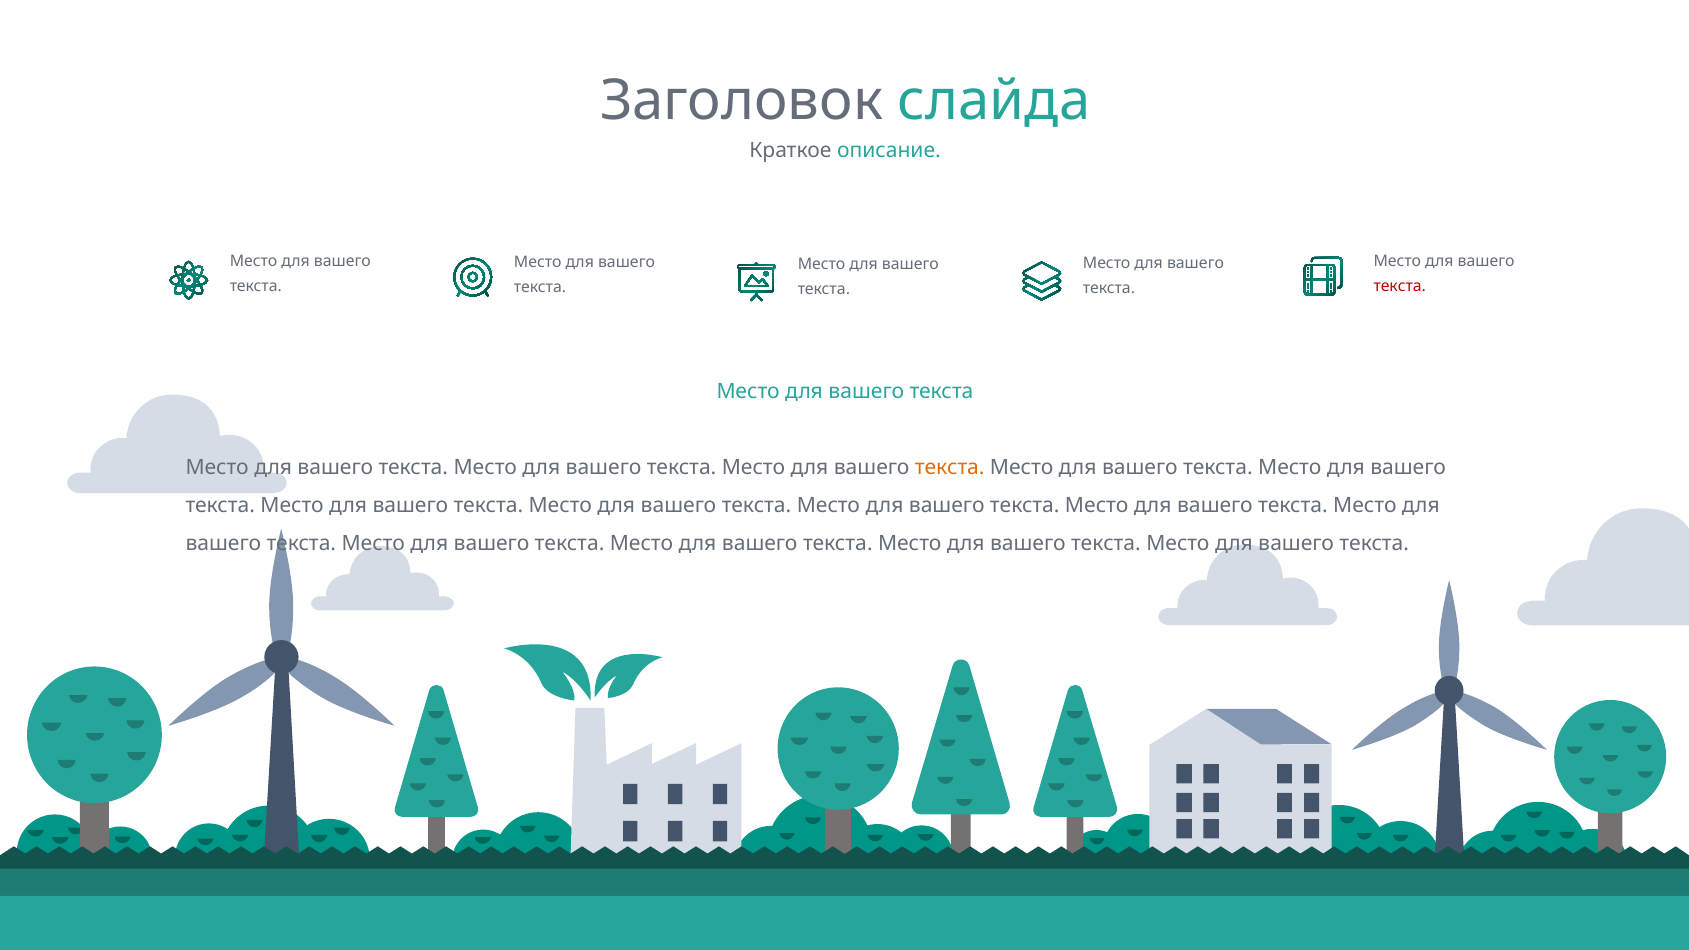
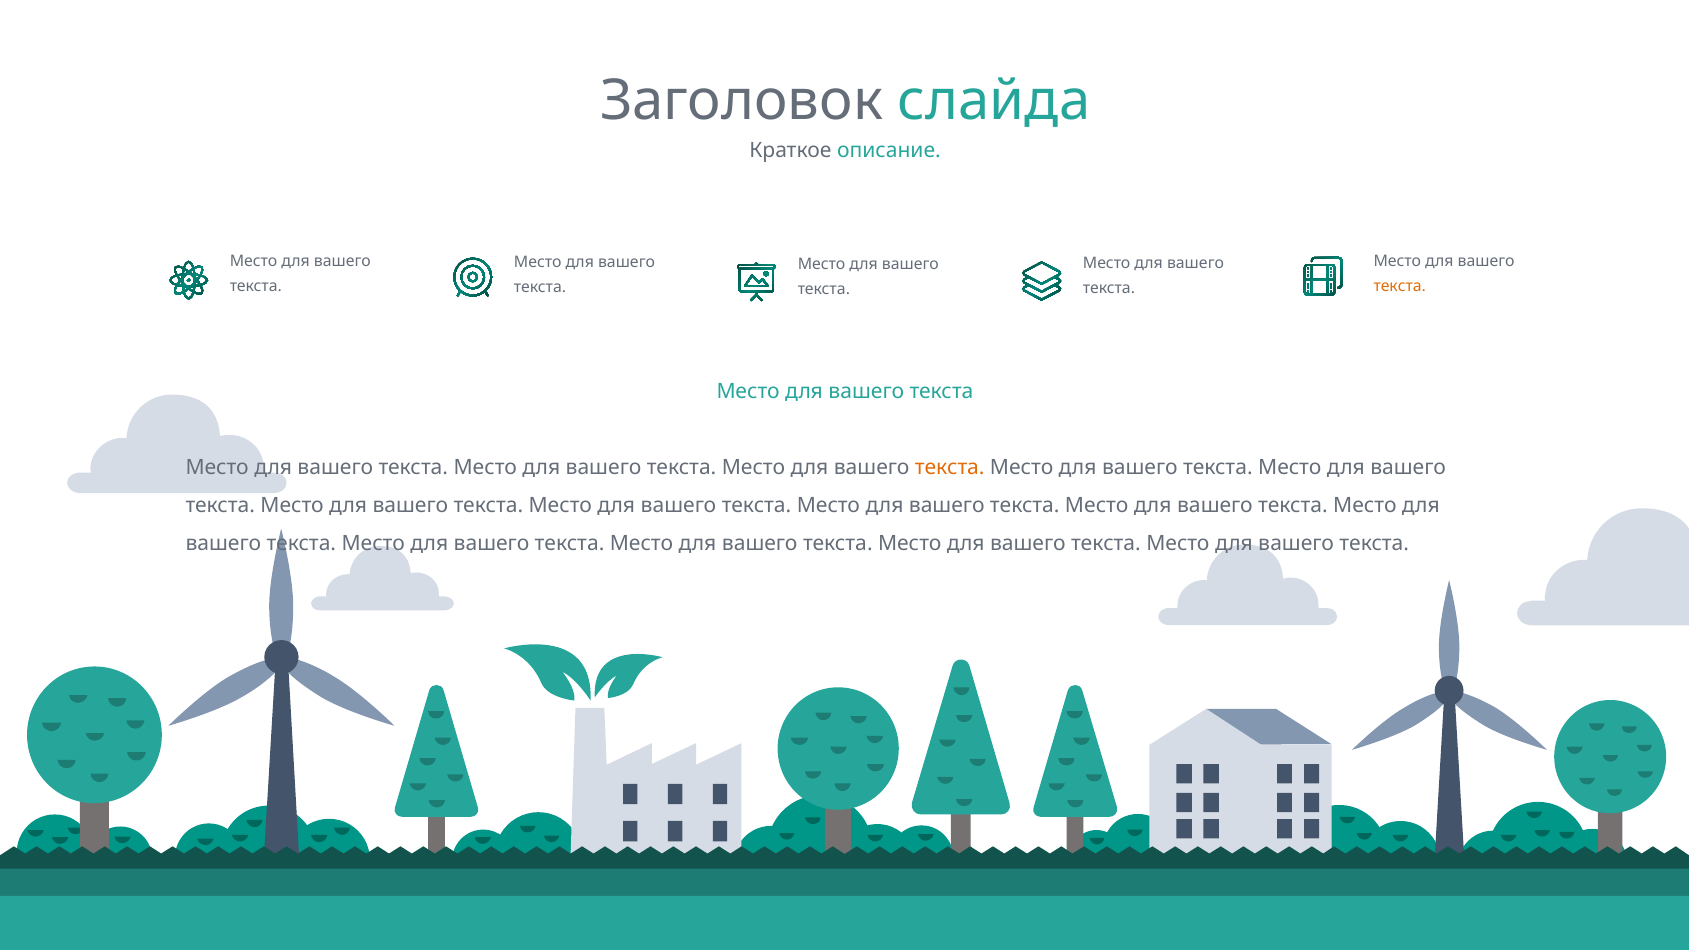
текста at (1400, 286) colour: red -> orange
